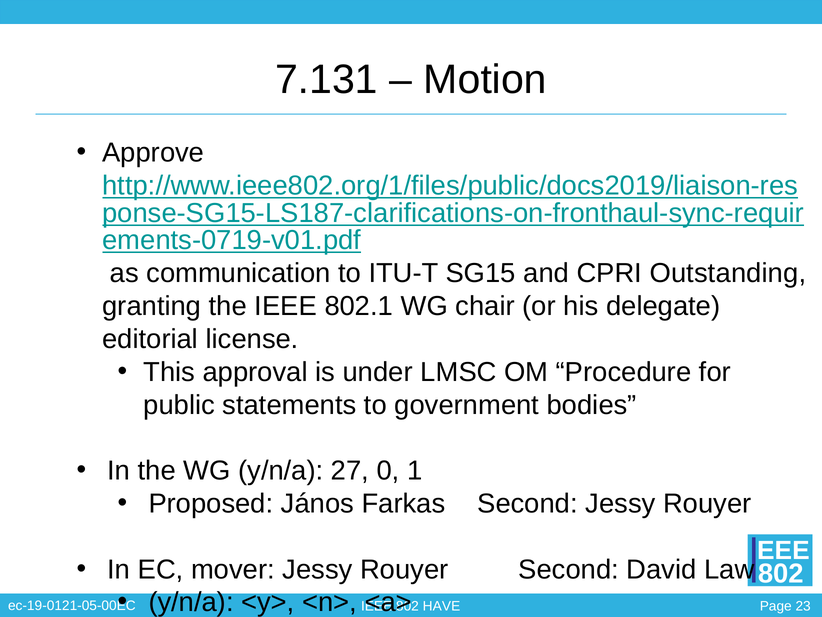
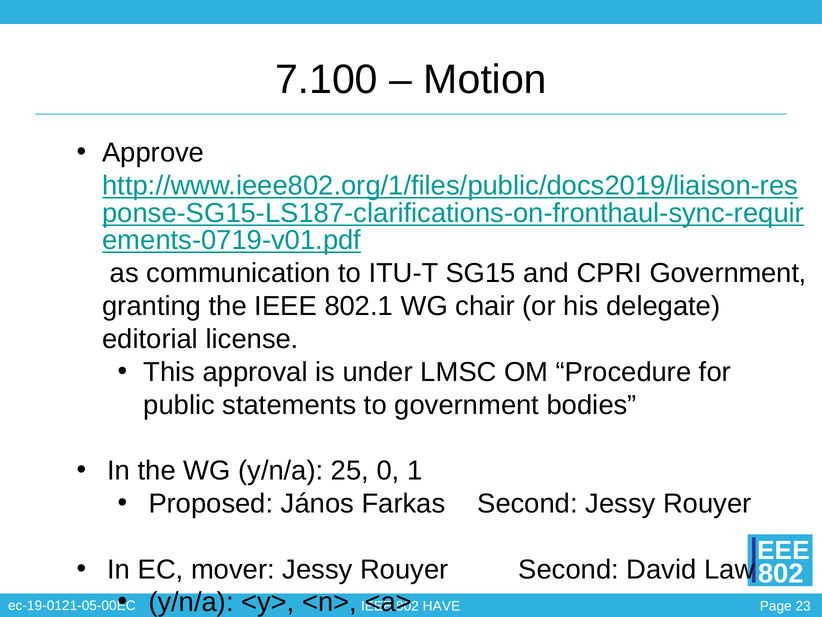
7.131: 7.131 -> 7.100
CPRI Outstanding: Outstanding -> Government
27: 27 -> 25
